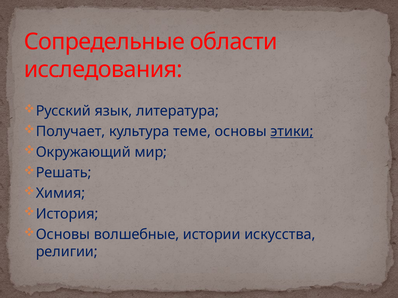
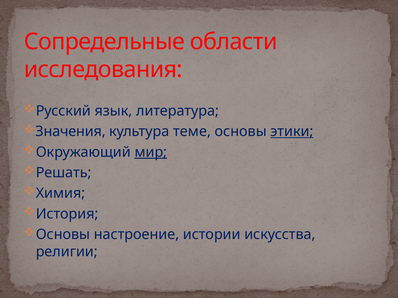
Получает: Получает -> Значения
мир underline: none -> present
волшебные: волшебные -> настроение
